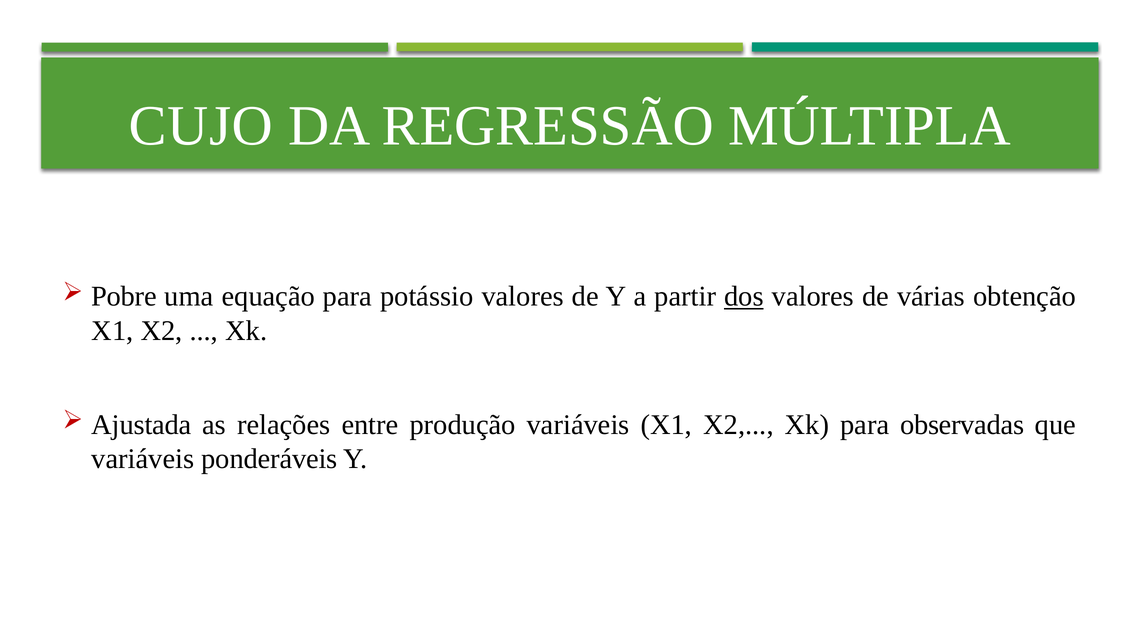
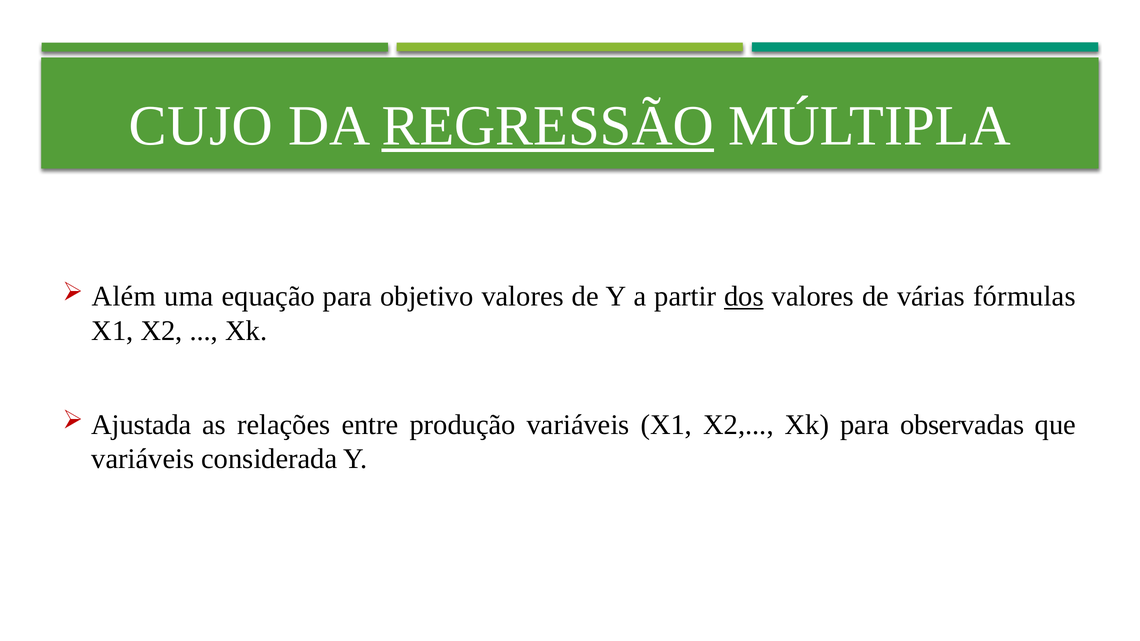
REGRESSÃO underline: none -> present
Pobre: Pobre -> Além
potássio: potássio -> objetivo
obtenção: obtenção -> fórmulas
ponderáveis: ponderáveis -> considerada
